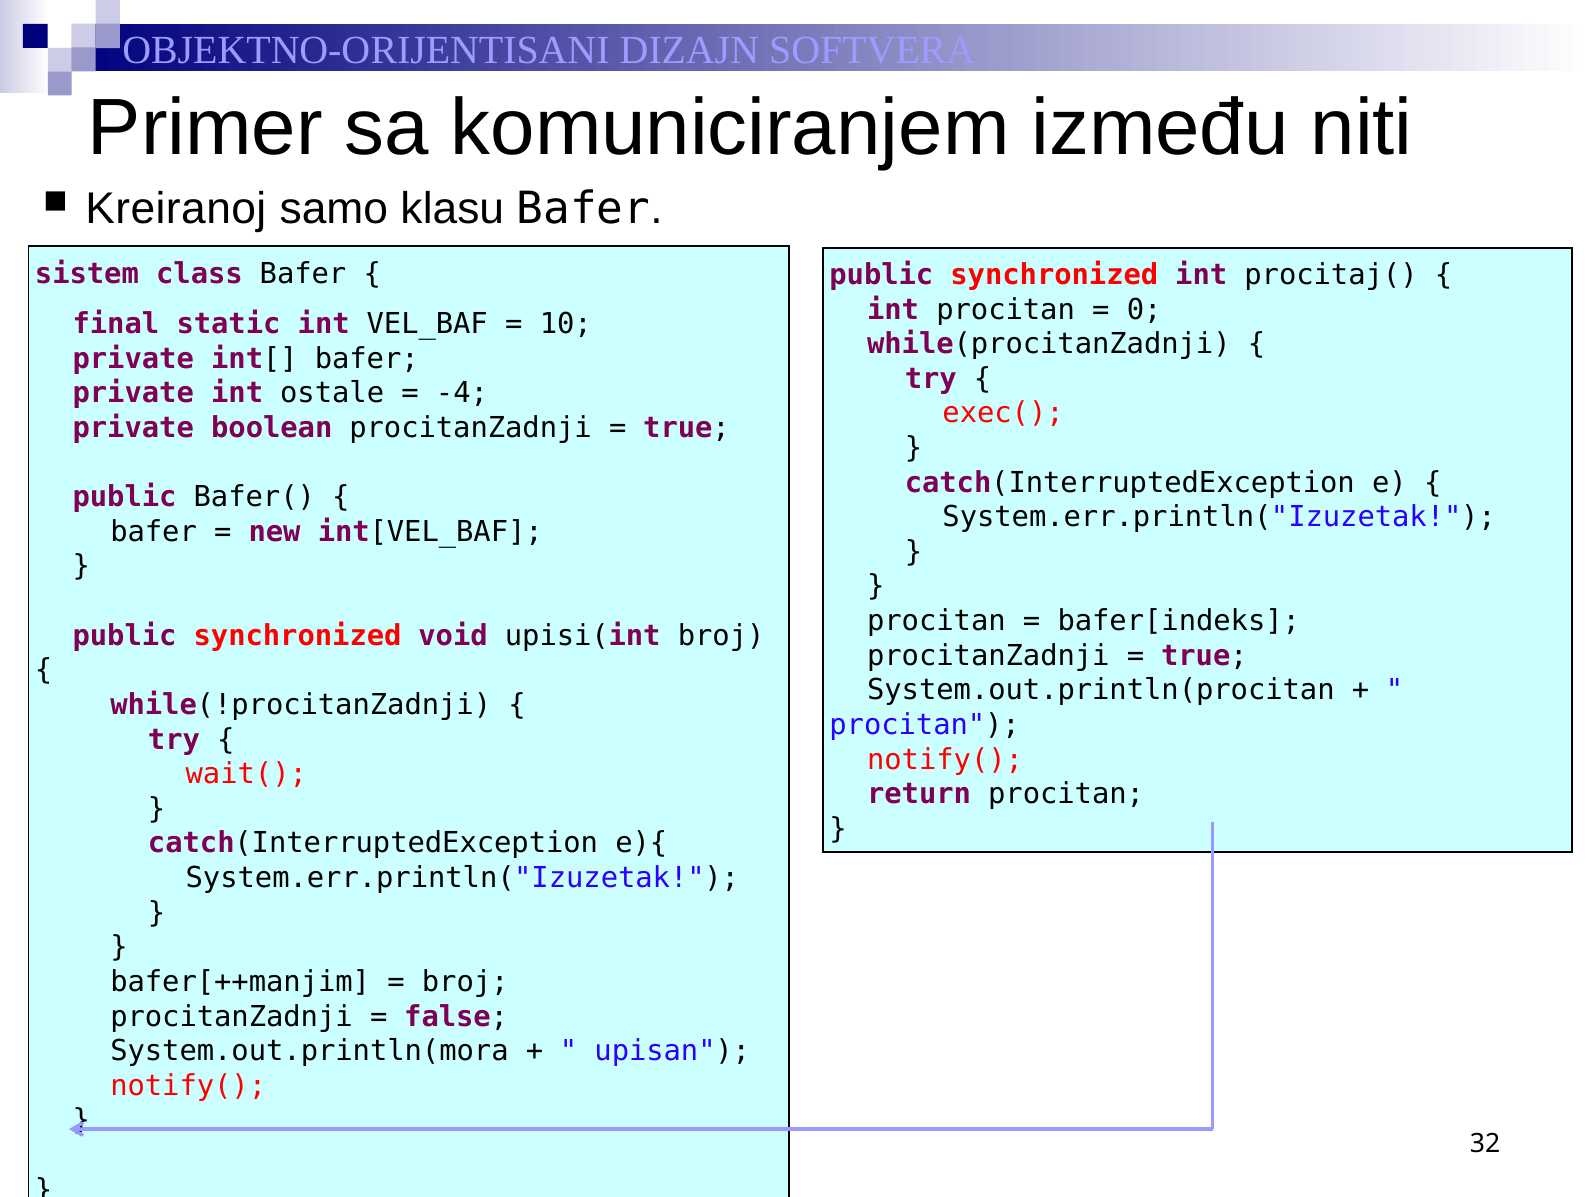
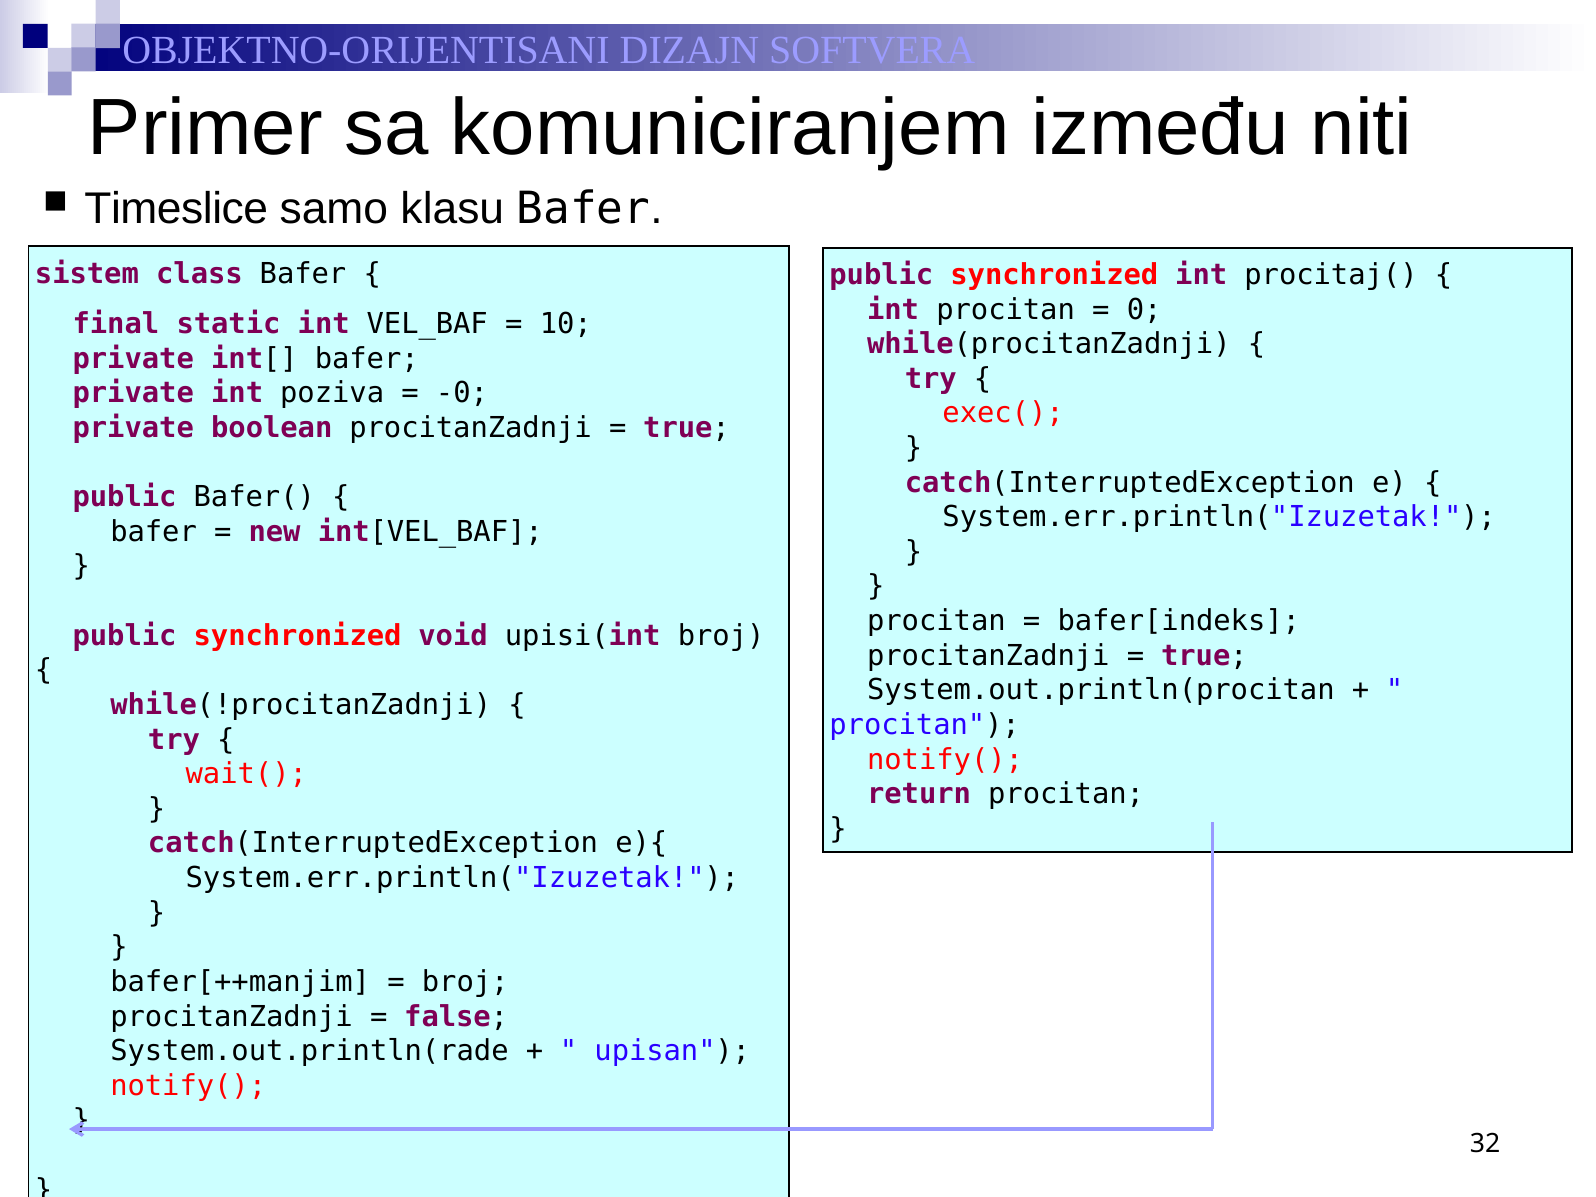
Kreiranoj: Kreiranoj -> Timeslice
ostale: ostale -> poziva
-4: -4 -> -0
System.out.println(mora: System.out.println(mora -> System.out.println(rade
